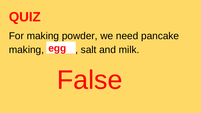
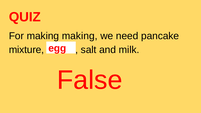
making powder: powder -> making
making at (26, 50): making -> mixture
